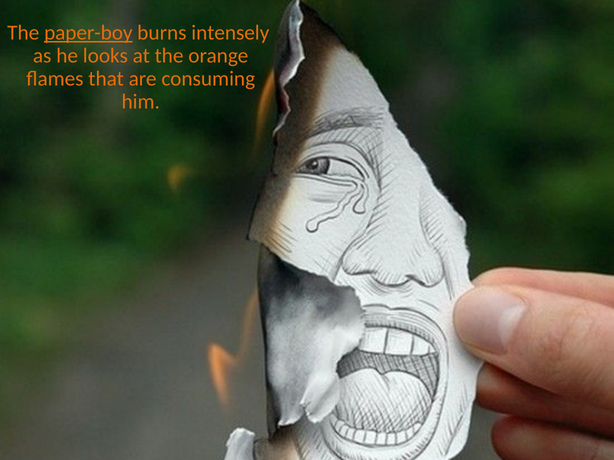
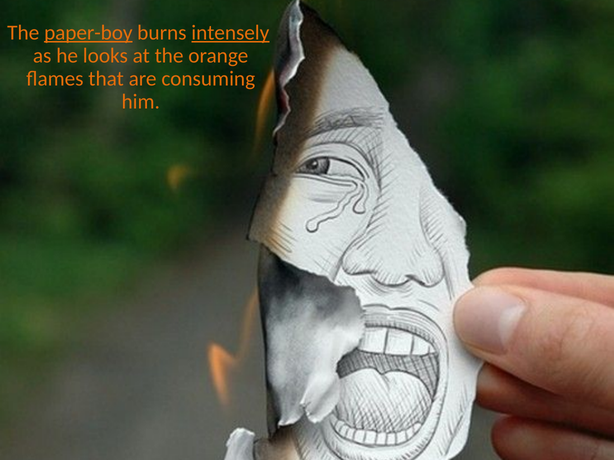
intensely underline: none -> present
